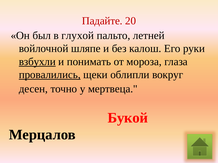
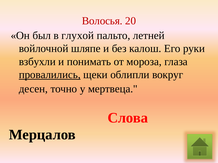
Падайте: Падайте -> Волосья
взбухли underline: present -> none
Букой: Букой -> Слова
